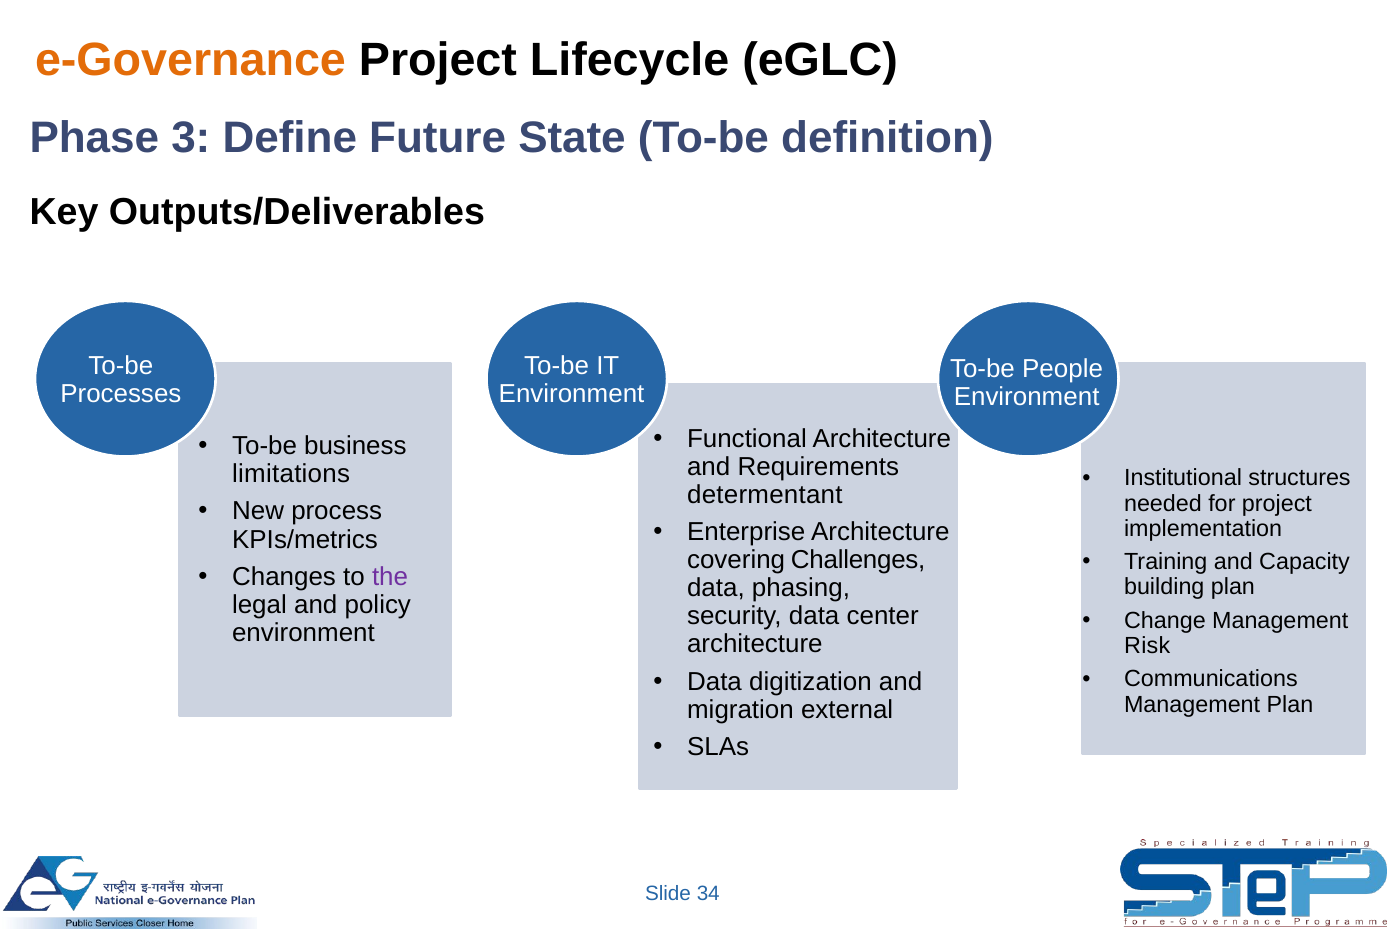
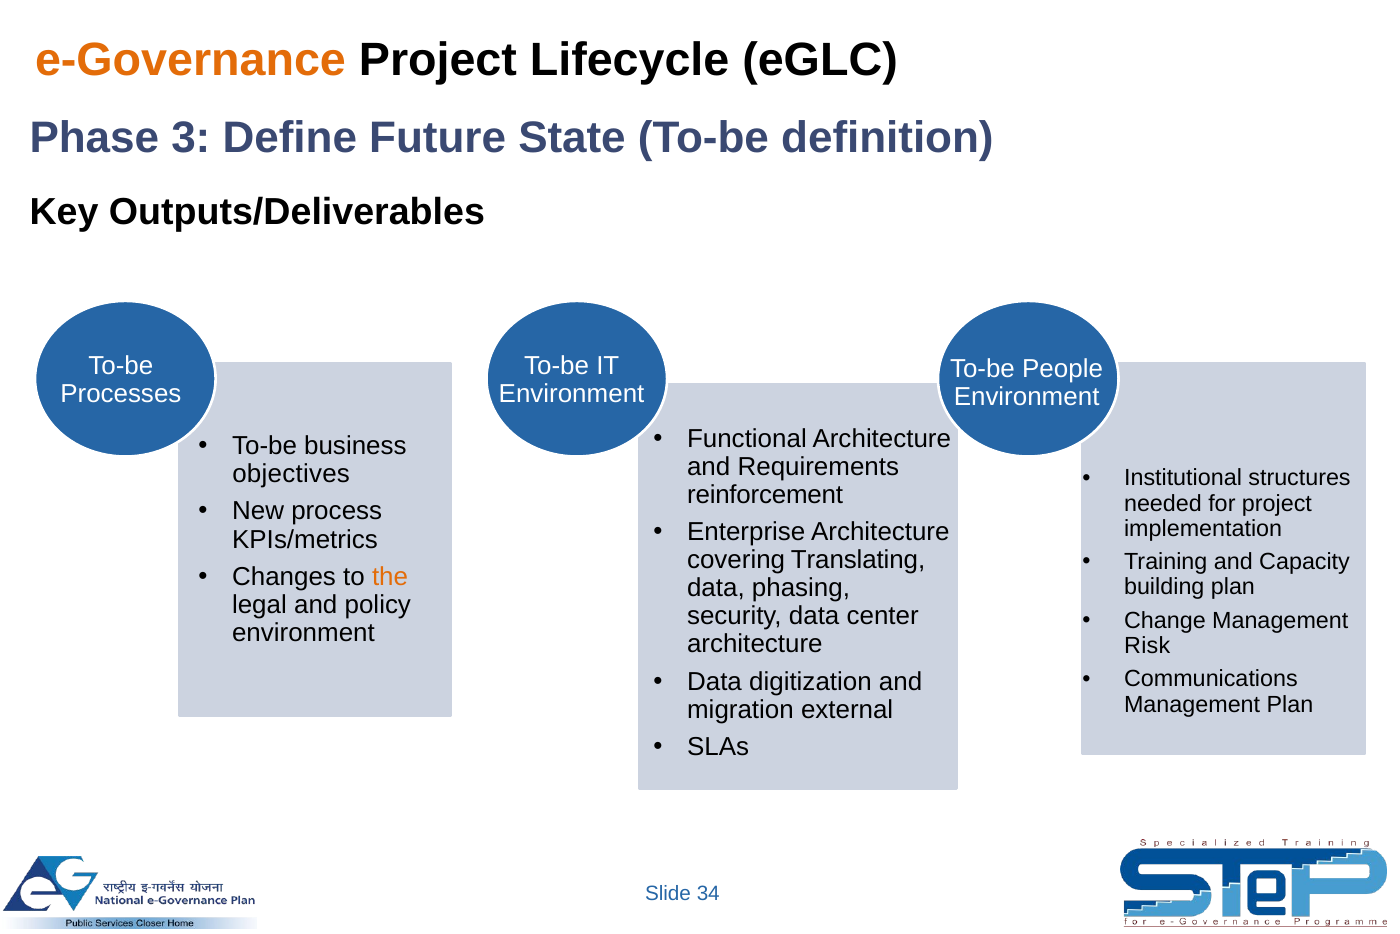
limitations: limitations -> objectives
determentant: determentant -> reinforcement
Challenges: Challenges -> Translating
the colour: purple -> orange
